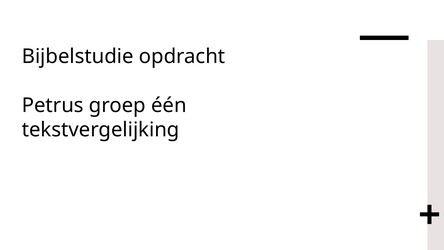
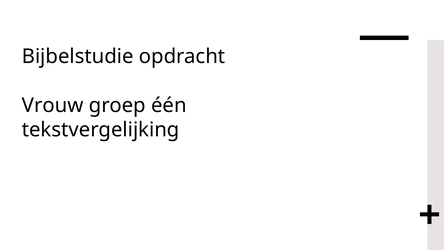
Petrus: Petrus -> Vrouw
